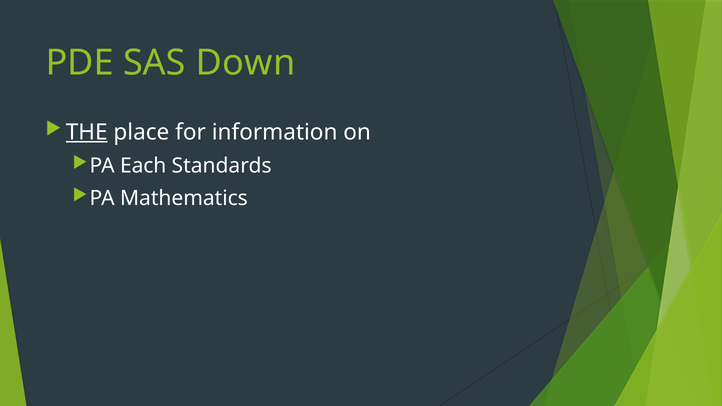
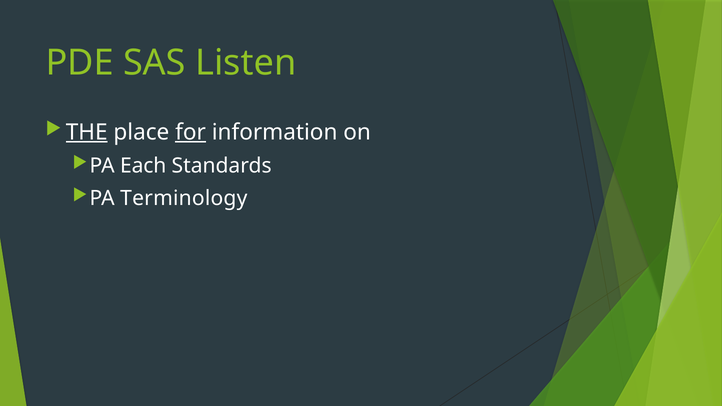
Down: Down -> Listen
for underline: none -> present
Mathematics: Mathematics -> Terminology
